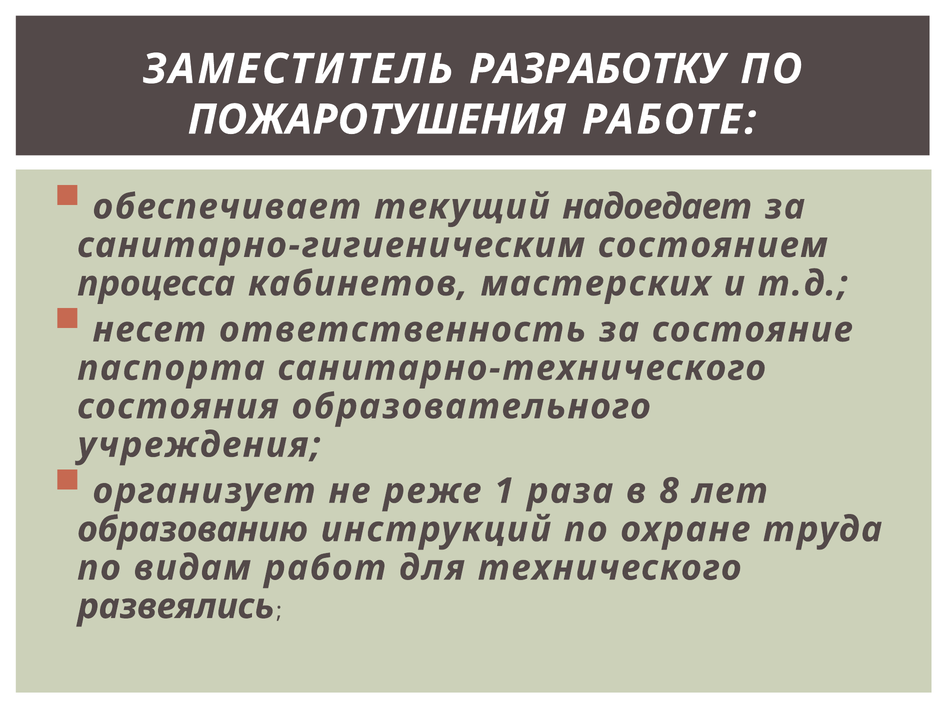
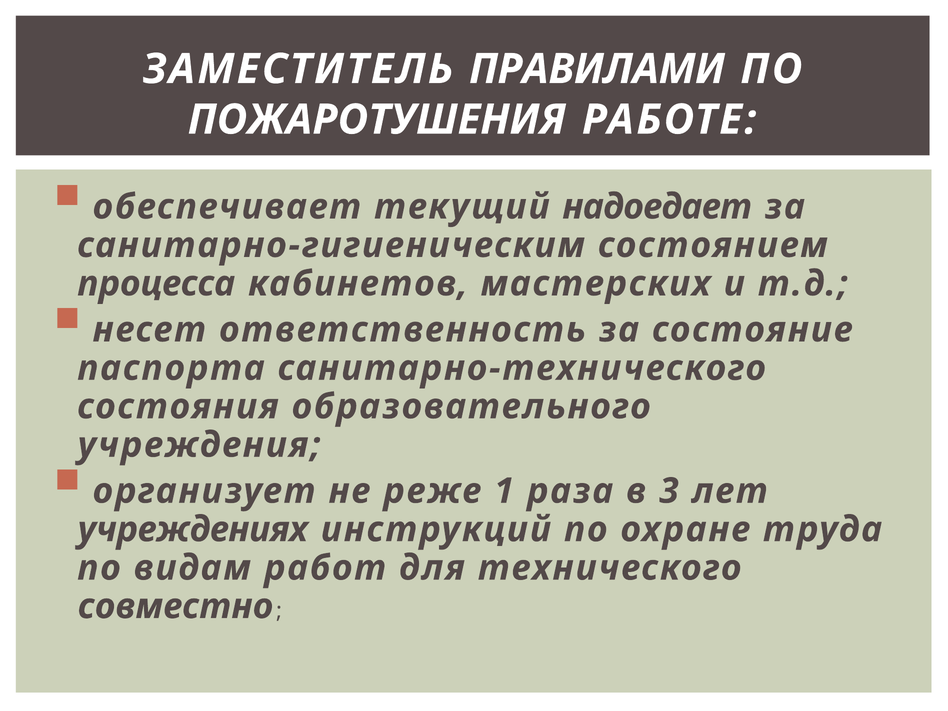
РАЗРАБОТКУ: РАЗРАБОТКУ -> ПРАВИЛАМИ
8: 8 -> 3
образованию: образованию -> учреждениях
развеялись: развеялись -> совместно
